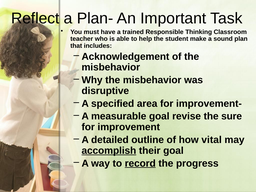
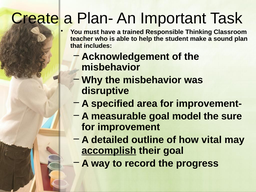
Reflect: Reflect -> Create
revise: revise -> model
record underline: present -> none
